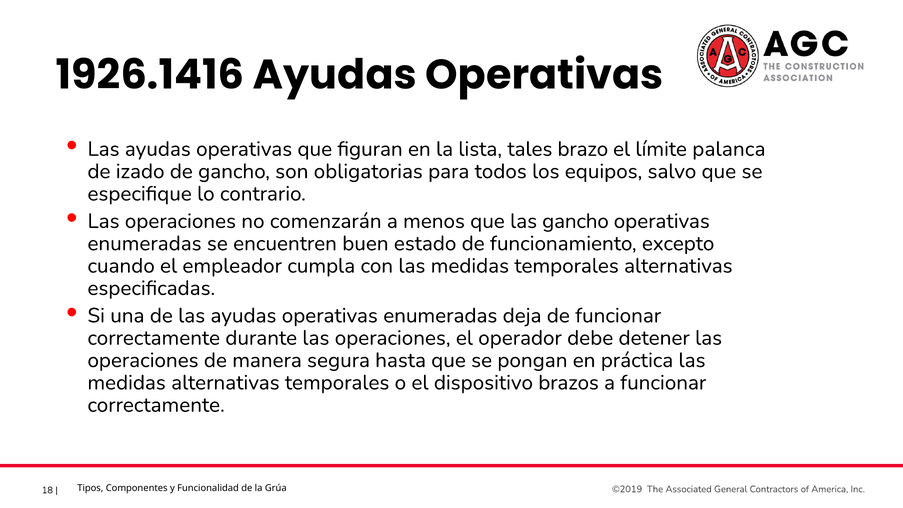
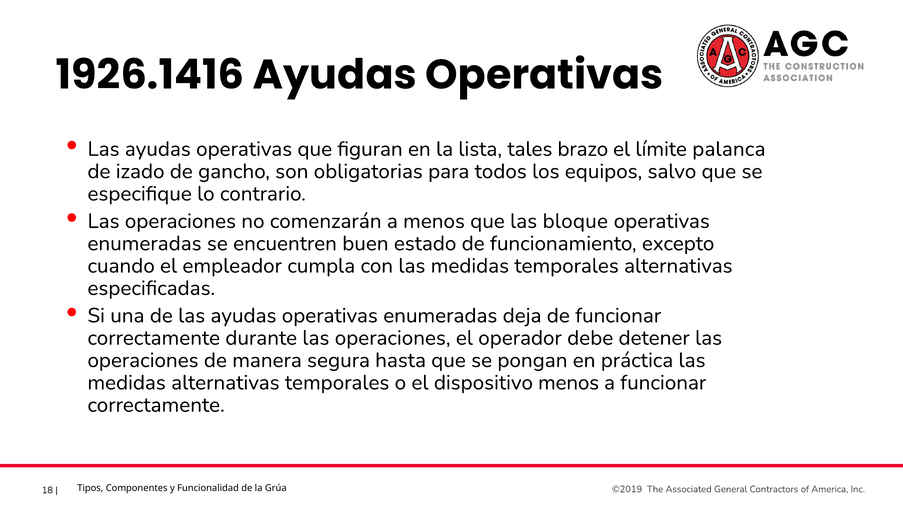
las gancho: gancho -> bloque
dispositivo brazos: brazos -> menos
